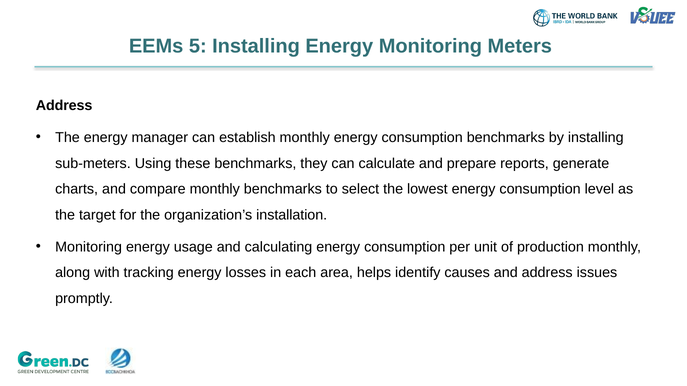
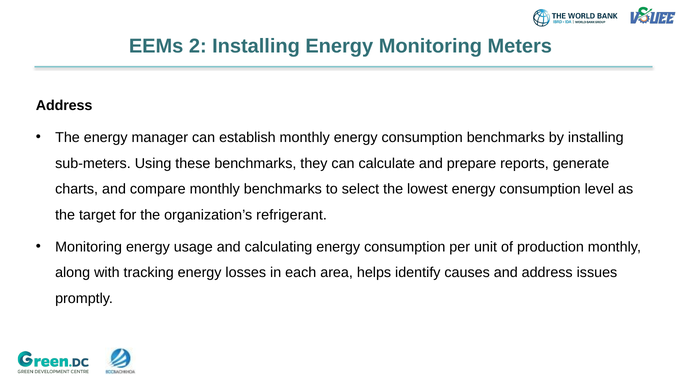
5: 5 -> 2
installation: installation -> refrigerant
